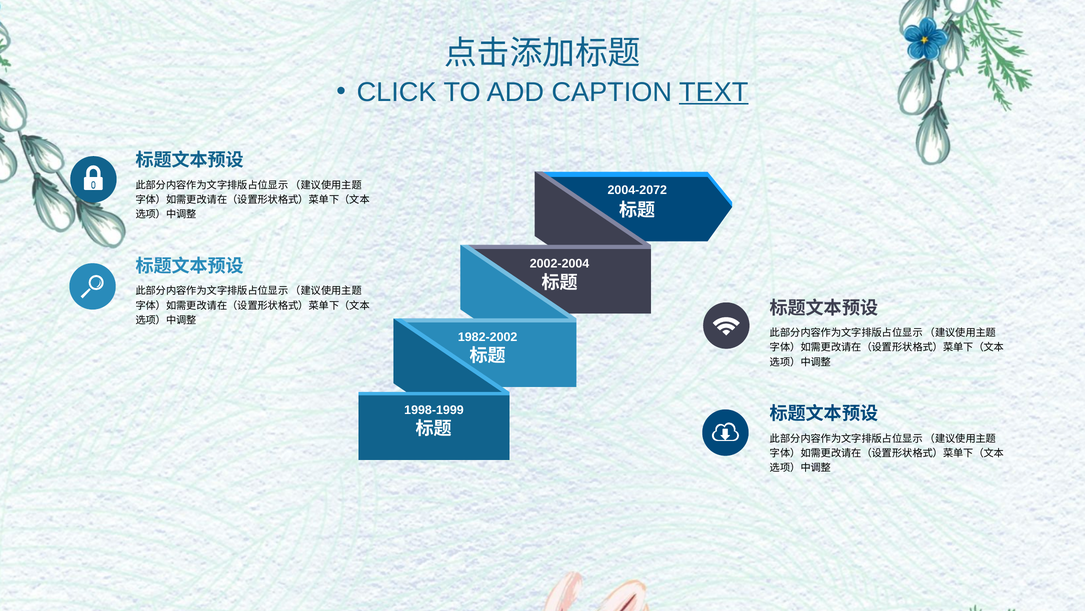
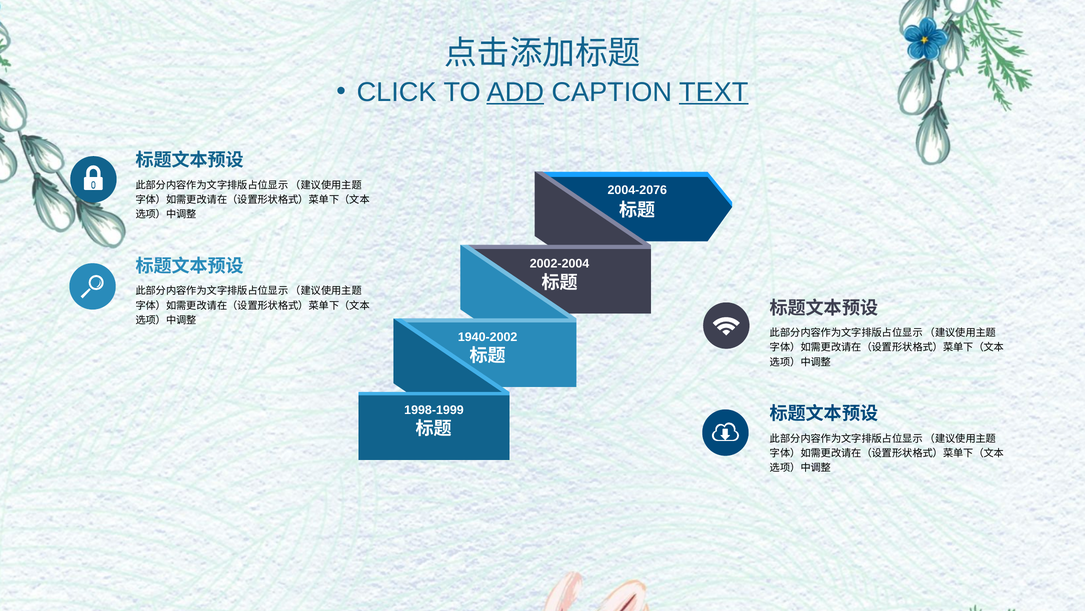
ADD underline: none -> present
2004-2072: 2004-2072 -> 2004-2076
1982-2002: 1982-2002 -> 1940-2002
